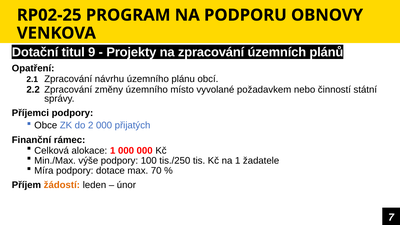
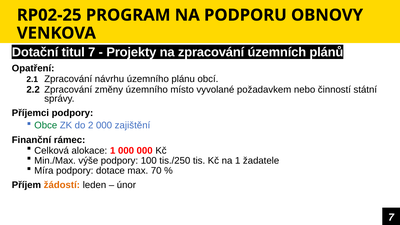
titul 9: 9 -> 7
Obce colour: black -> green
přijatých: přijatých -> zajištění
